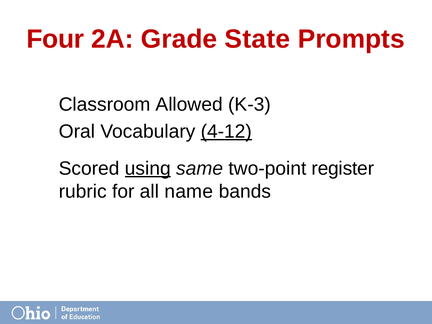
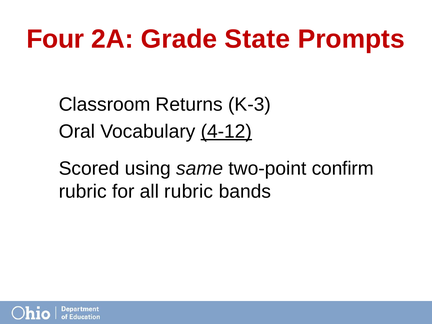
Allowed: Allowed -> Returns
using underline: present -> none
register: register -> confirm
all name: name -> rubric
